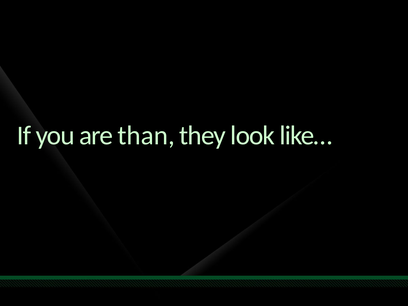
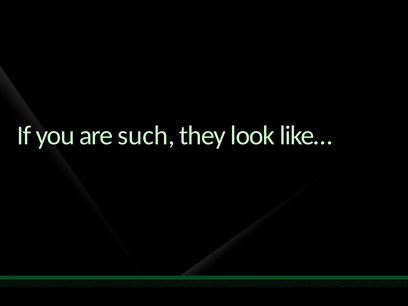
than: than -> such
